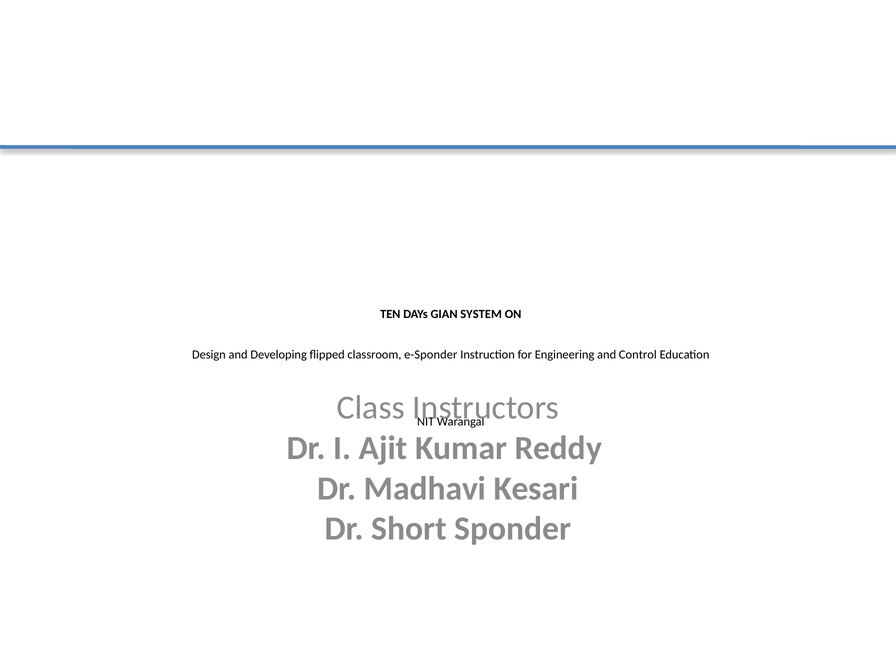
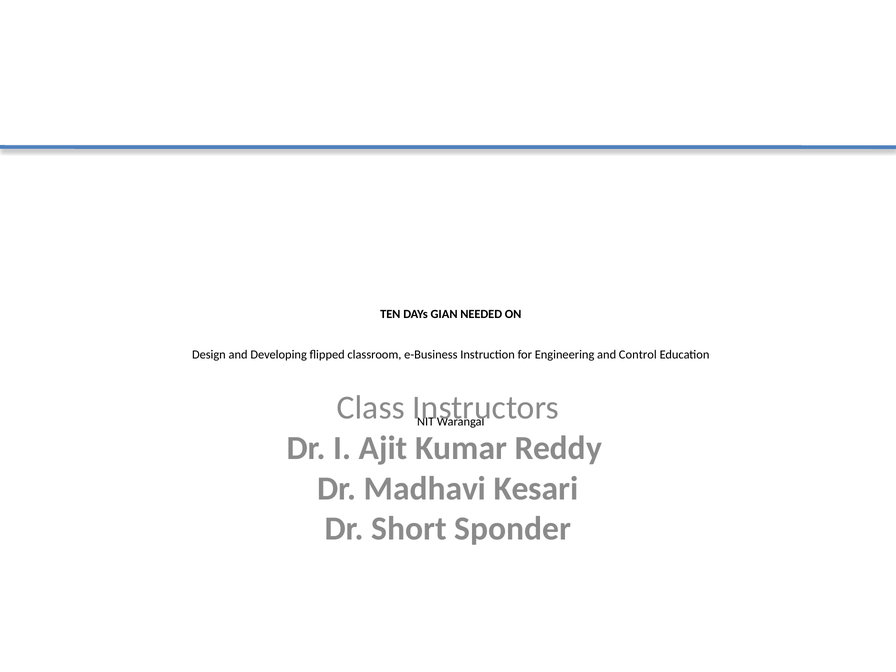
SYSTEM: SYSTEM -> NEEDED
e-Sponder: e-Sponder -> e-Business
